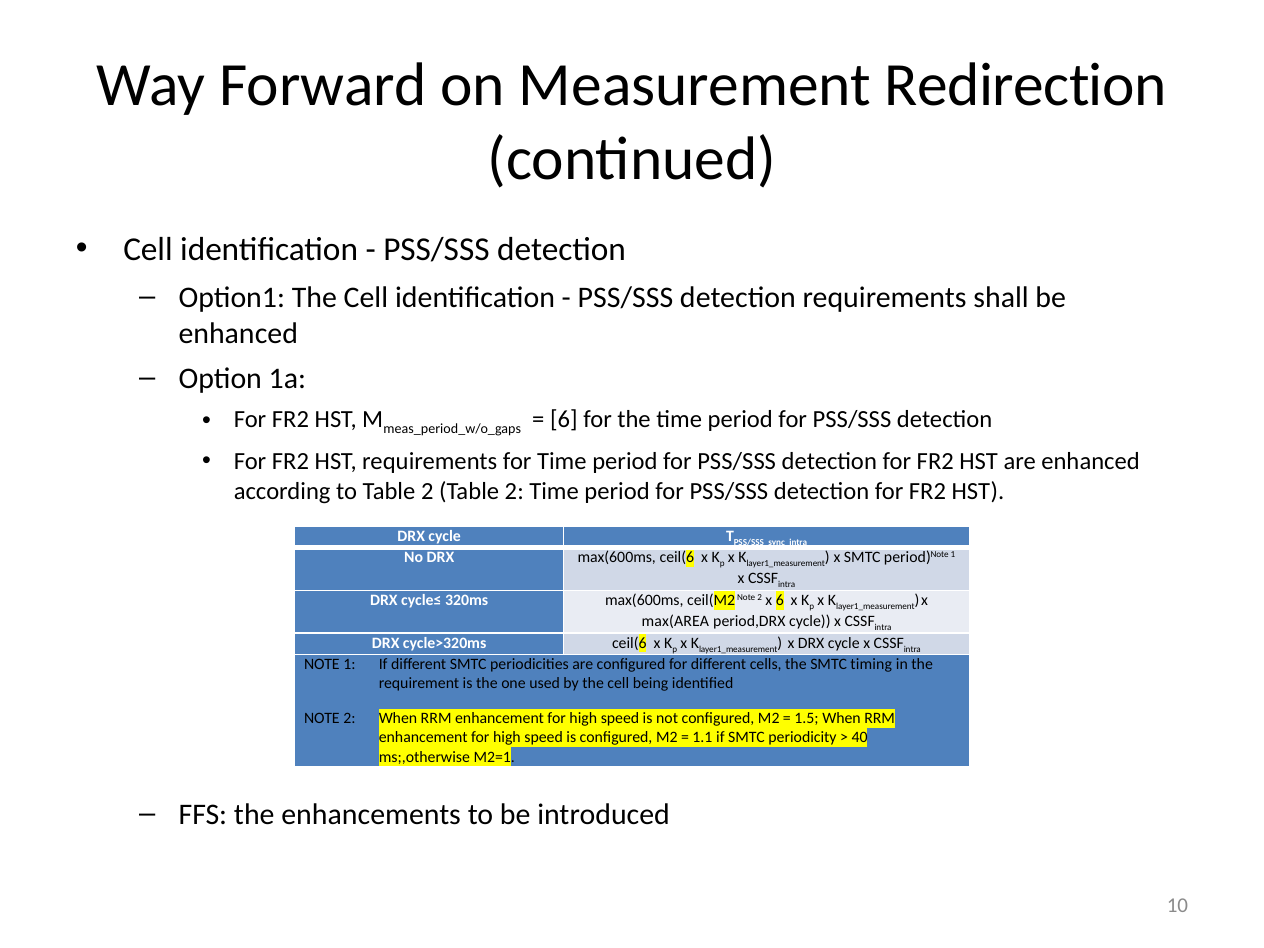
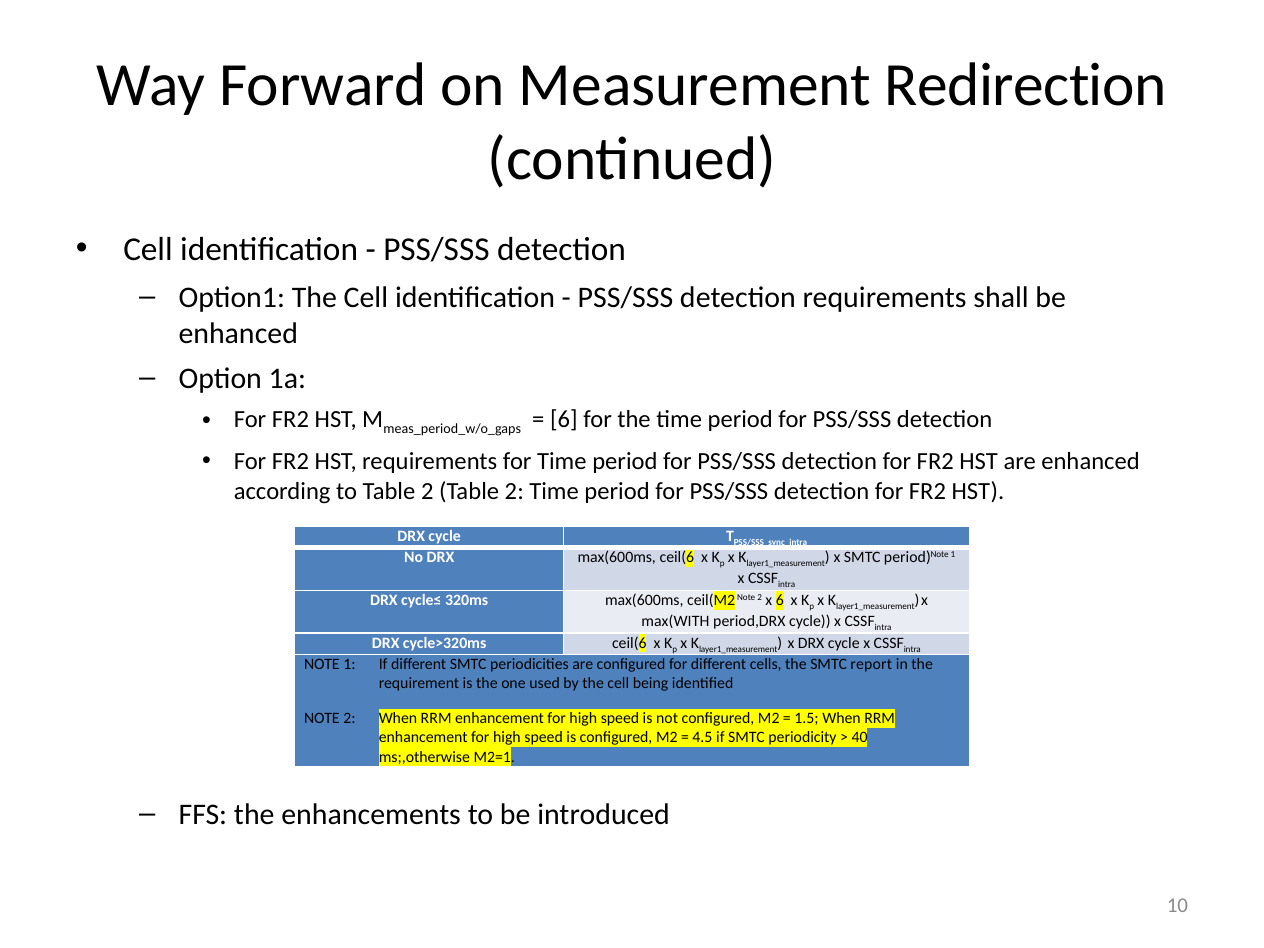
max(AREA: max(AREA -> max(WITH
timing: timing -> report
1.1: 1.1 -> 4.5
